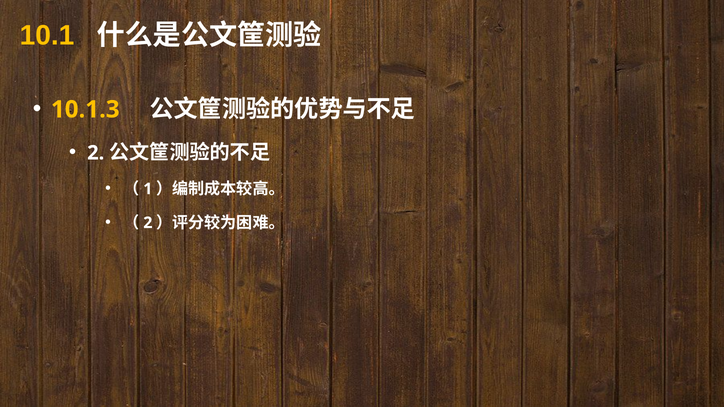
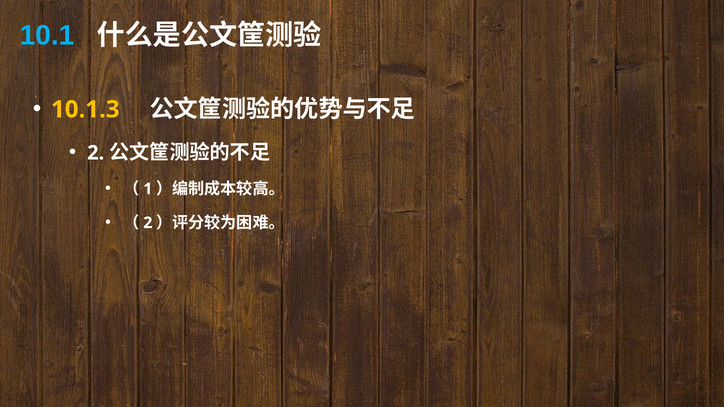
10.1 colour: yellow -> light blue
